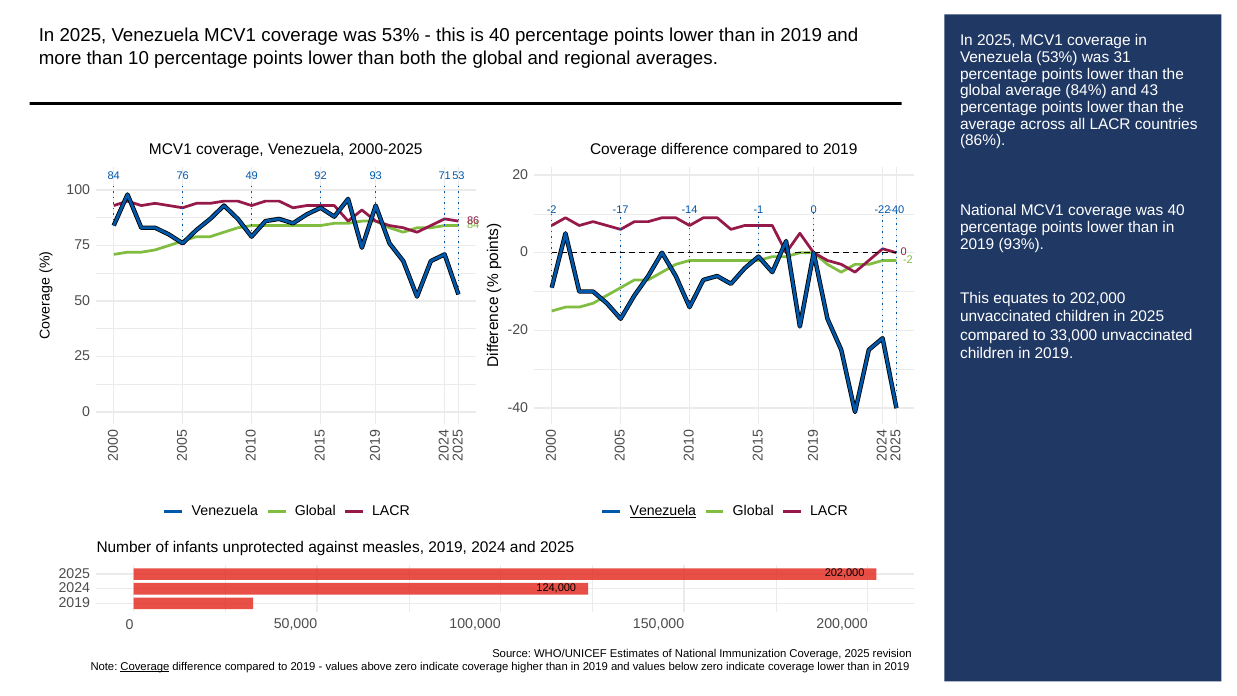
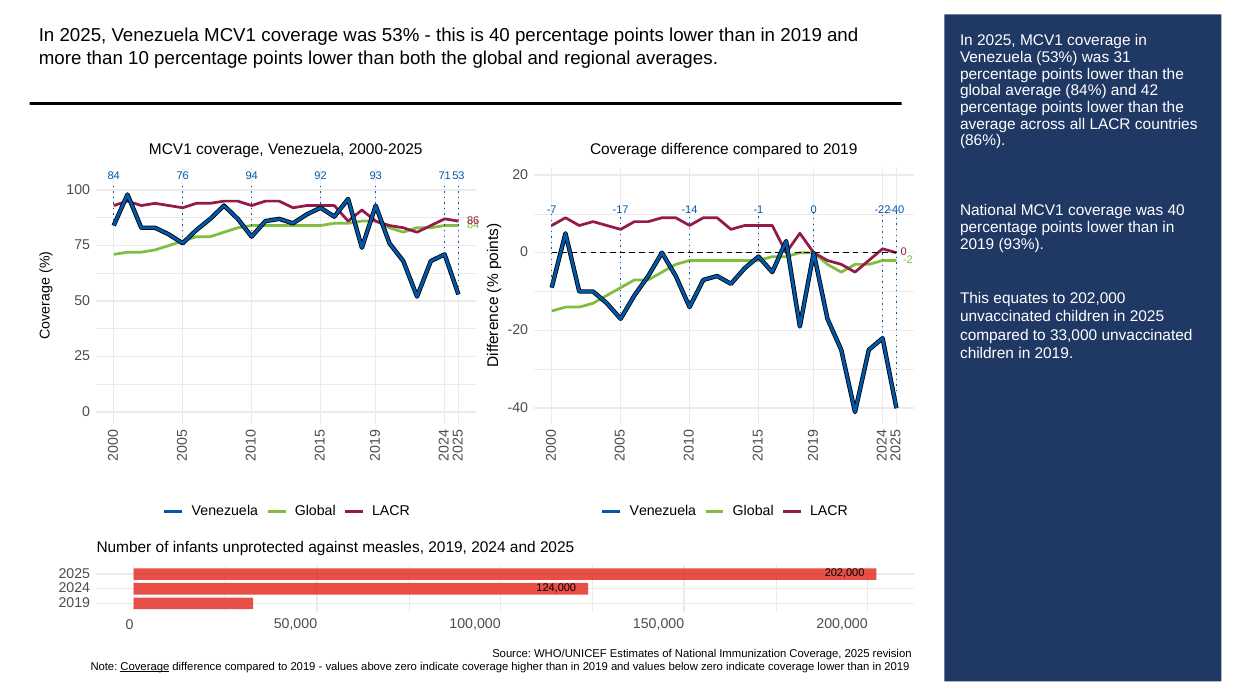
43: 43 -> 42
49: 49 -> 94
-2 at (552, 209): -2 -> -7
Venezuela at (663, 511) underline: present -> none
